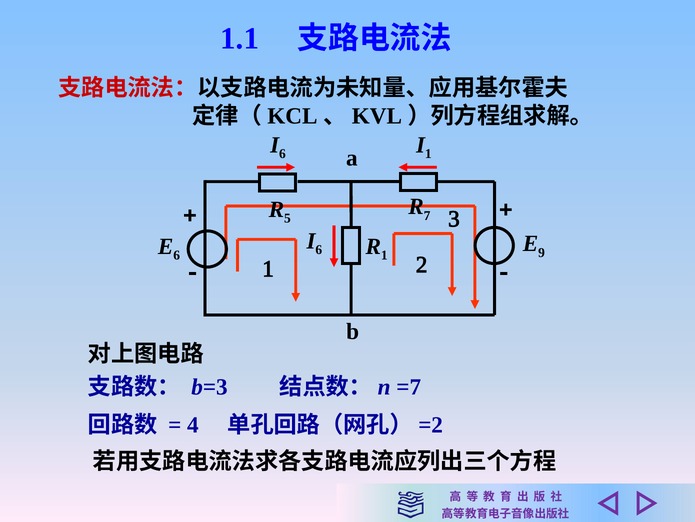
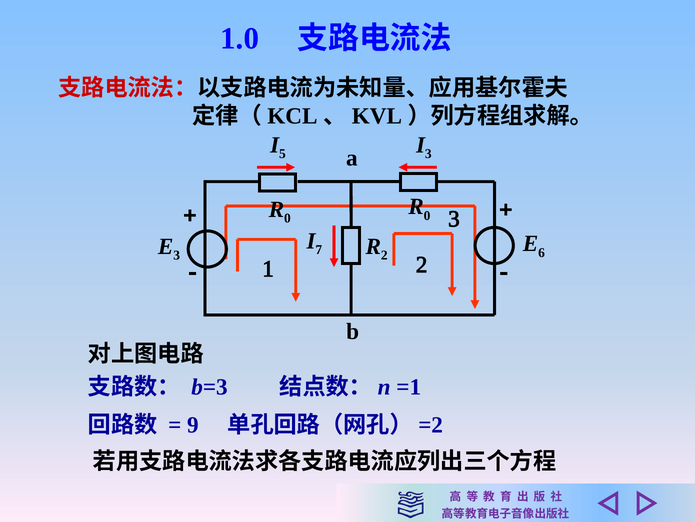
1.1: 1.1 -> 1.0
6 at (282, 154): 6 -> 5
1 at (428, 154): 1 -> 3
7 at (427, 215): 7 -> 0
5 at (287, 218): 5 -> 0
6 at (319, 250): 6 -> 7
9: 9 -> 6
6 at (177, 255): 6 -> 3
1 at (384, 255): 1 -> 2
=7: =7 -> =1
4: 4 -> 9
